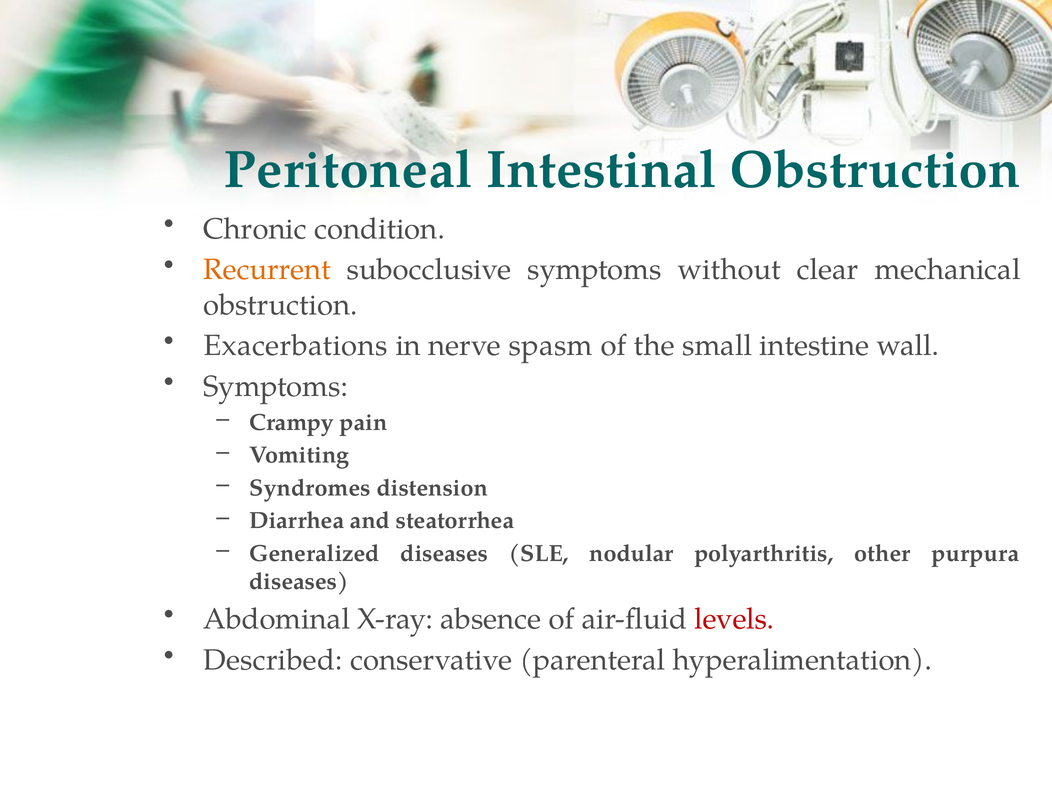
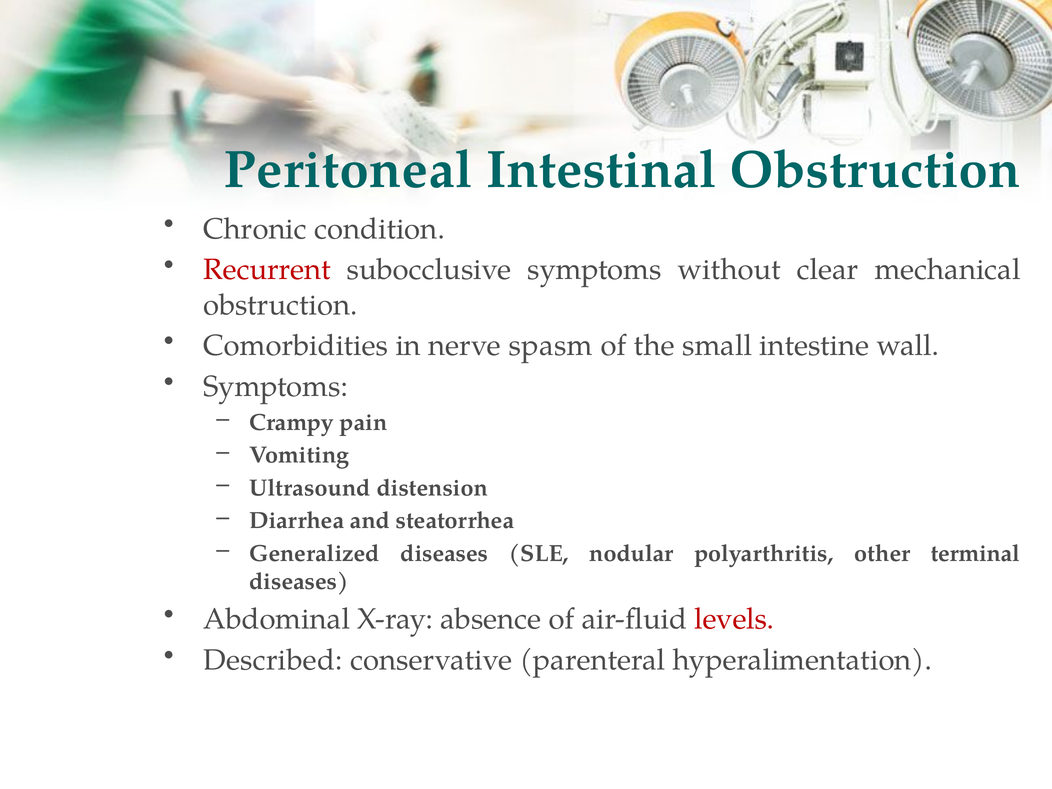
Recurrent colour: orange -> red
Exacerbations: Exacerbations -> Comorbidities
Syndromes: Syndromes -> Ultrasound
purpura: purpura -> terminal
